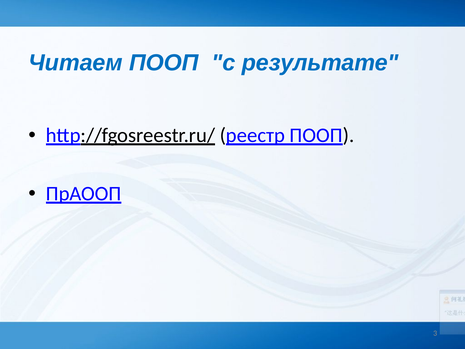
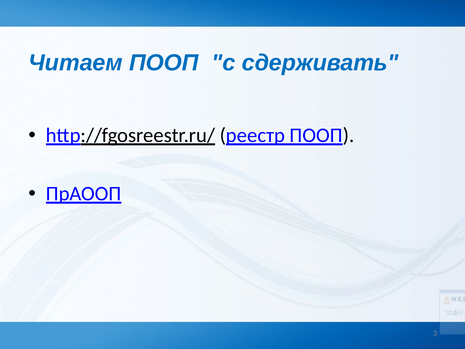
результате: результате -> сдерживать
